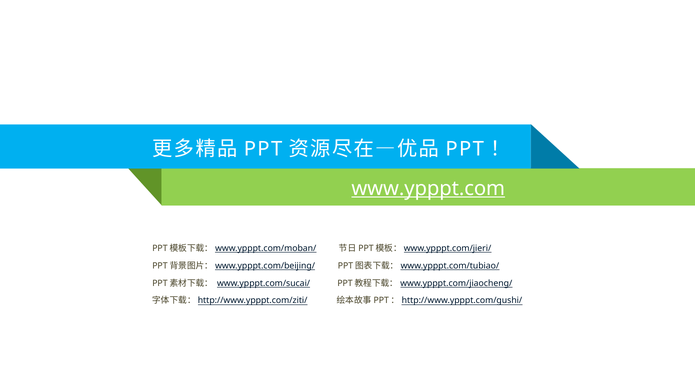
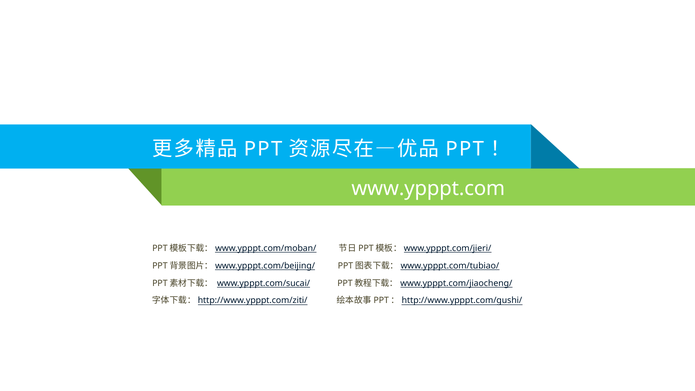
www.ypppt.com underline: present -> none
